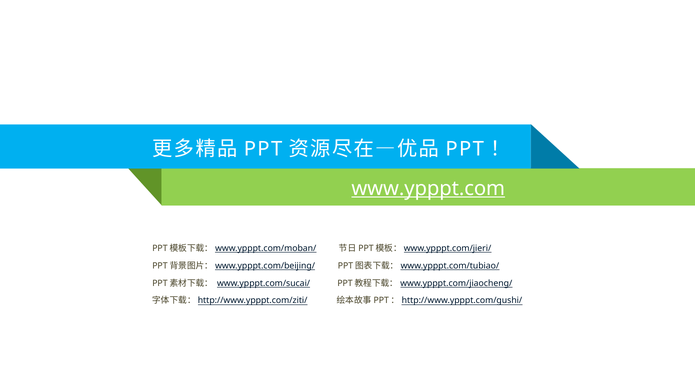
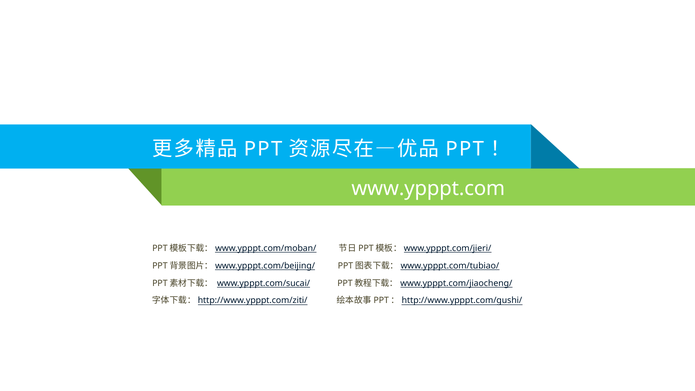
www.ypppt.com underline: present -> none
